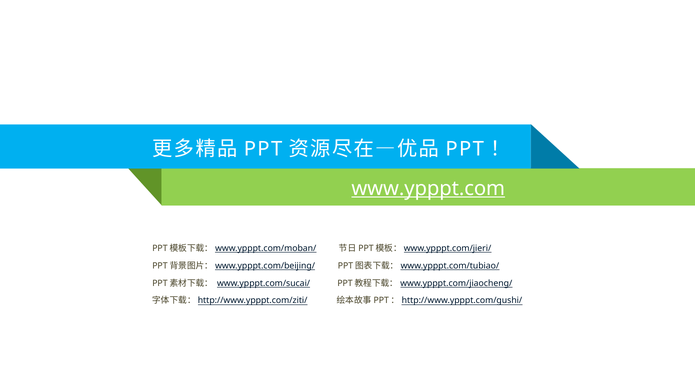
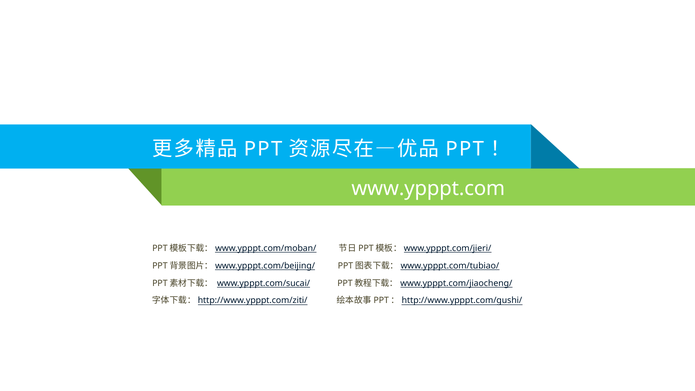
www.ypppt.com underline: present -> none
